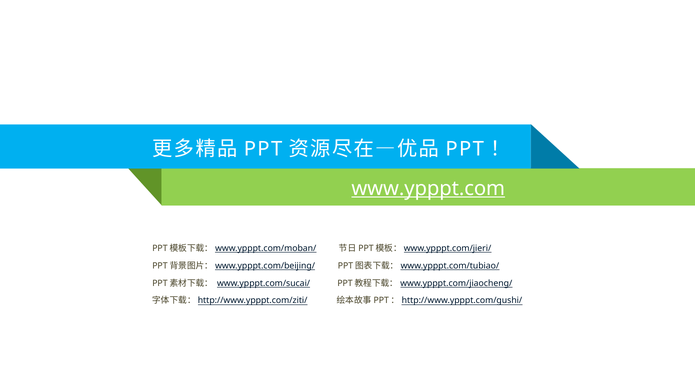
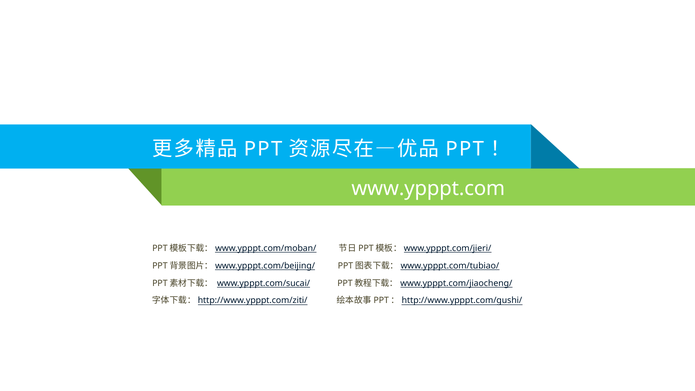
www.ypppt.com underline: present -> none
